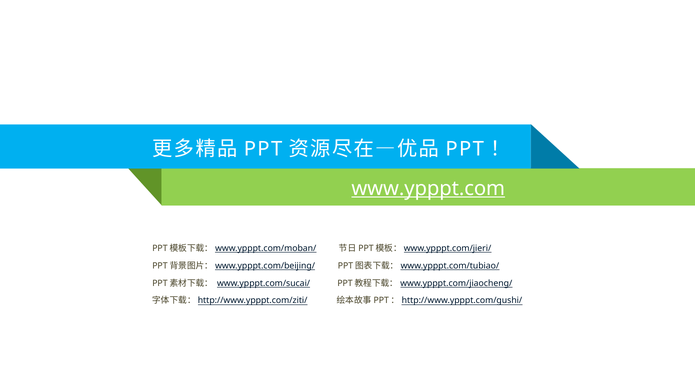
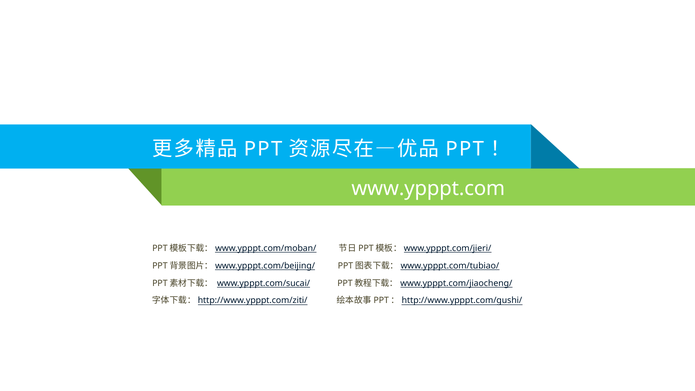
www.ypppt.com underline: present -> none
